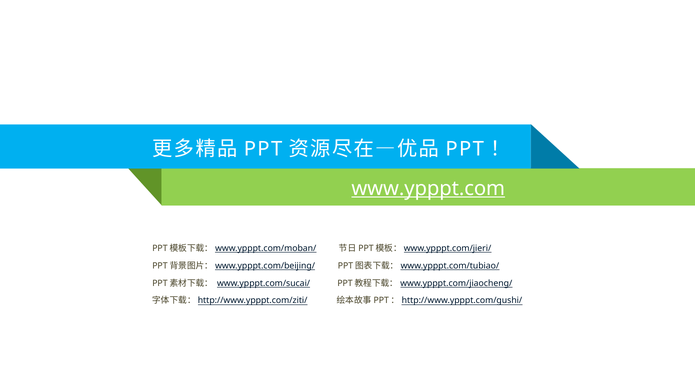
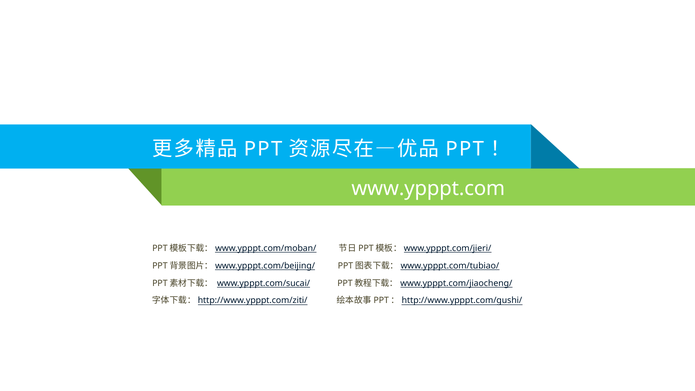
www.ypppt.com underline: present -> none
